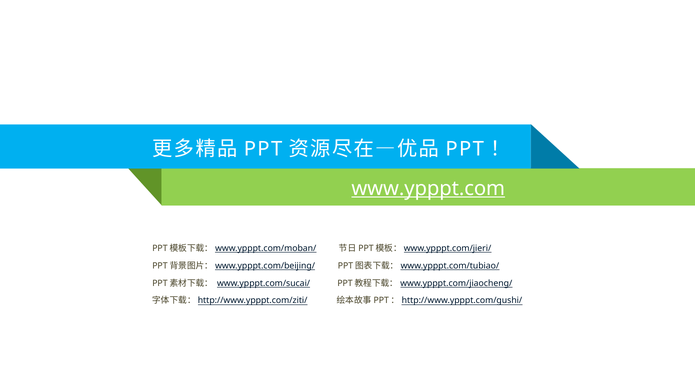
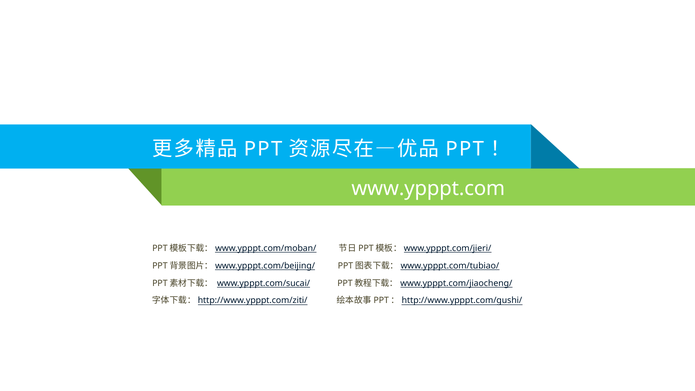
www.ypppt.com underline: present -> none
